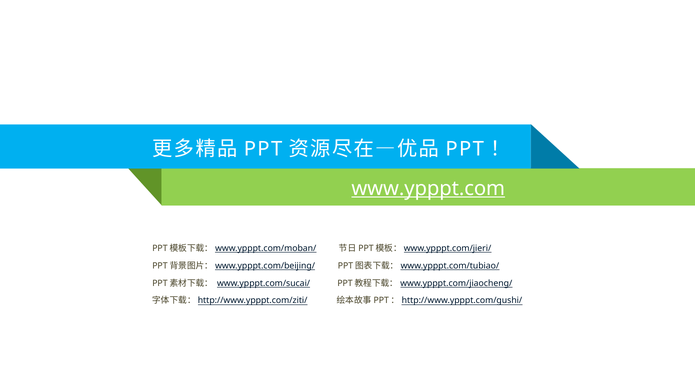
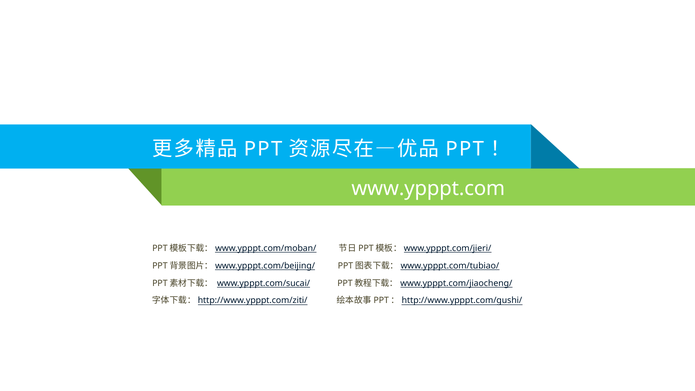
www.ypppt.com underline: present -> none
